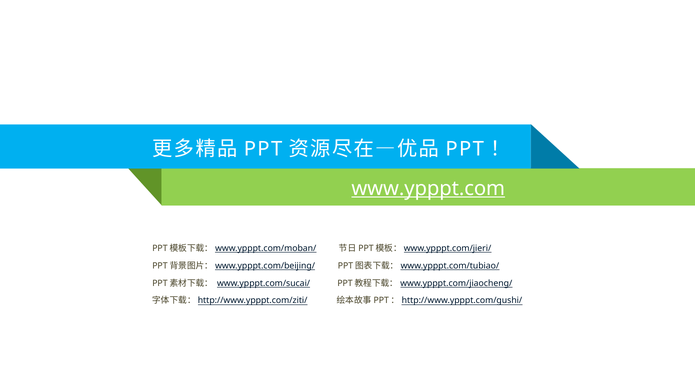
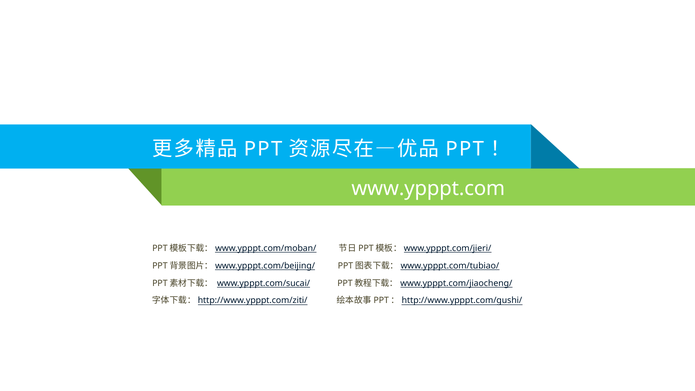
www.ypppt.com underline: present -> none
